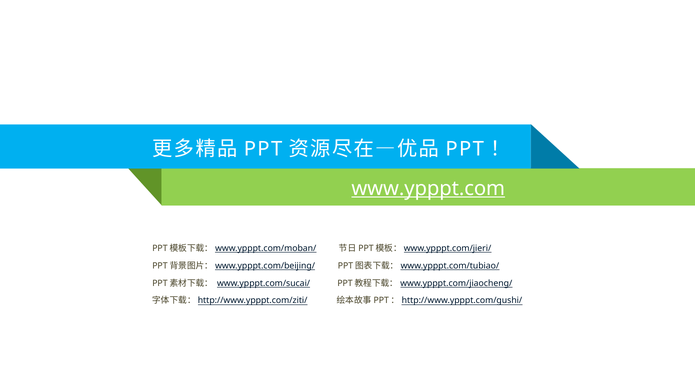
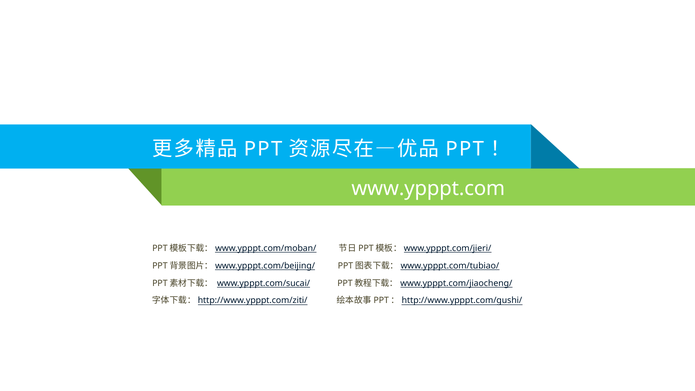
www.ypppt.com underline: present -> none
